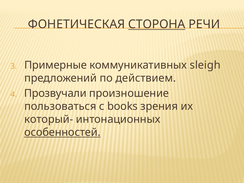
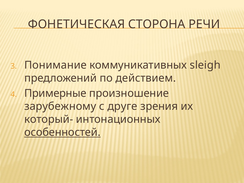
СТОРОНА underline: present -> none
Примерные: Примерные -> Понимание
Прозвучали: Прозвучали -> Примерные
пользоваться: пользоваться -> зарубежному
books: books -> друге
